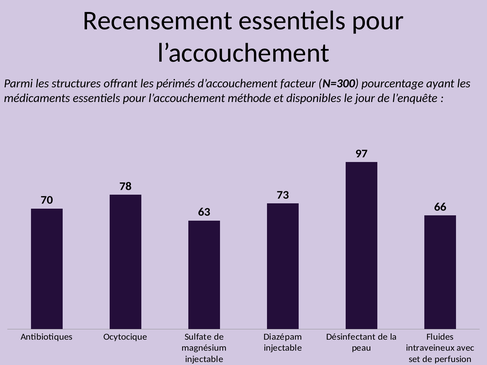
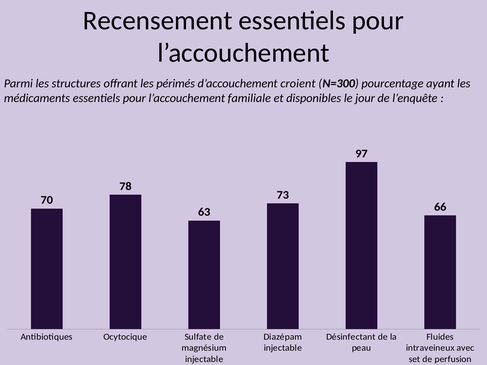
facteur: facteur -> croient
méthode: méthode -> familiale
